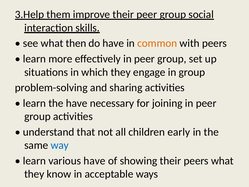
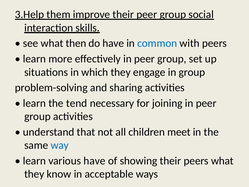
common colour: orange -> blue
the have: have -> tend
early: early -> meet
